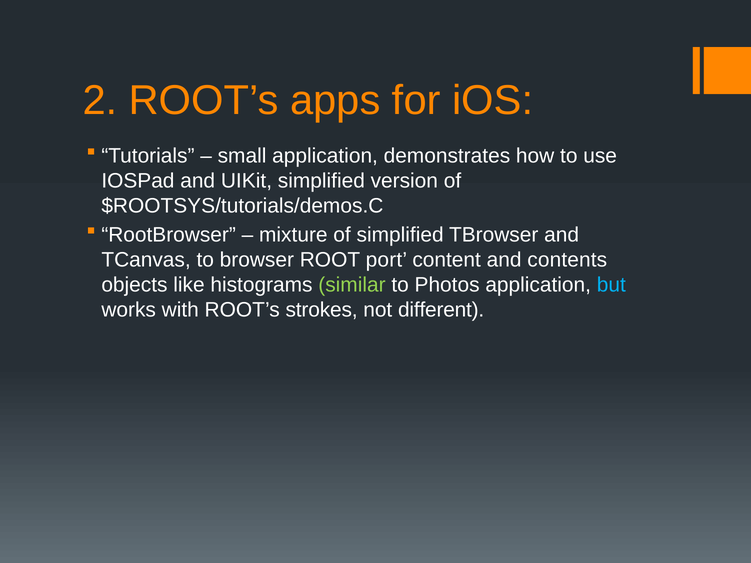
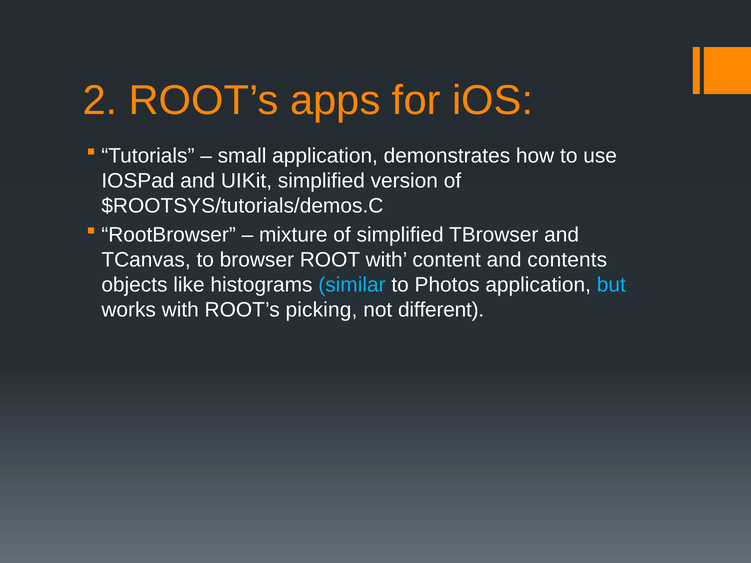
ROOT port: port -> with
similar colour: light green -> light blue
strokes: strokes -> picking
